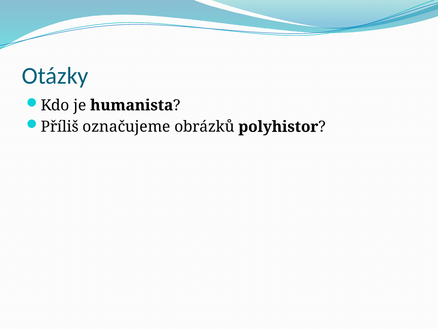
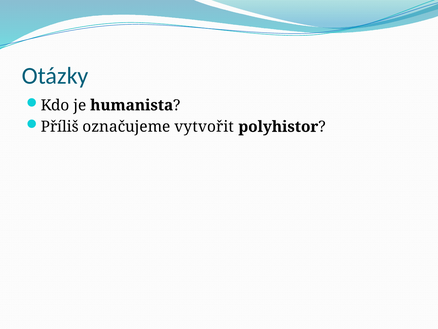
obrázků: obrázků -> vytvořit
